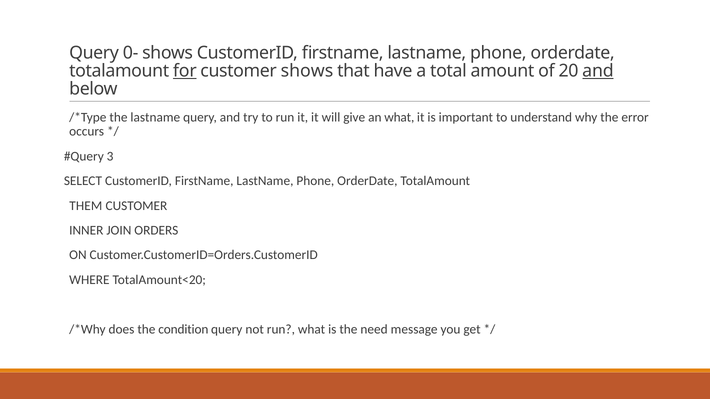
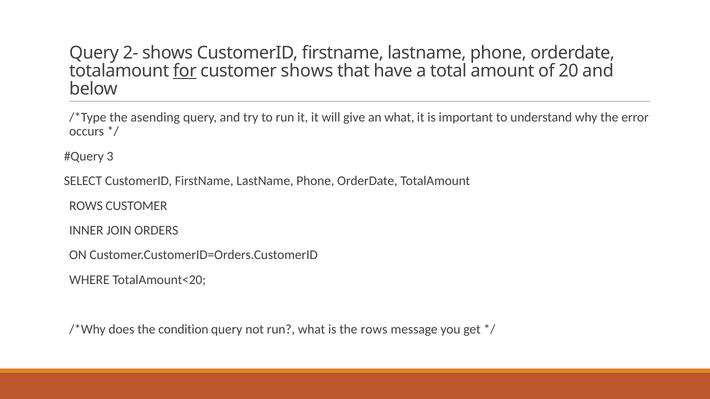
0-: 0- -> 2-
and at (598, 71) underline: present -> none
the lastname: lastname -> asending
THEM at (86, 206): THEM -> ROWS
the need: need -> rows
